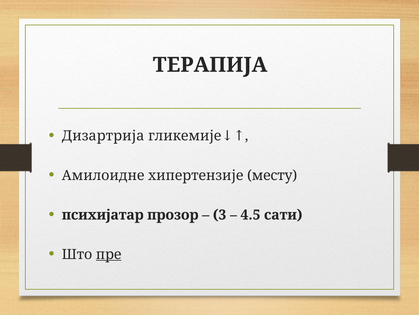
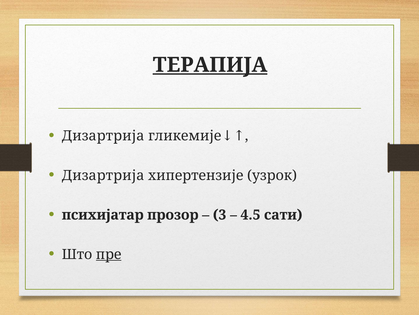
ТЕРАПИЈА underline: none -> present
Амилоидне at (103, 175): Амилоидне -> Дизартрија
месту: месту -> узрок
